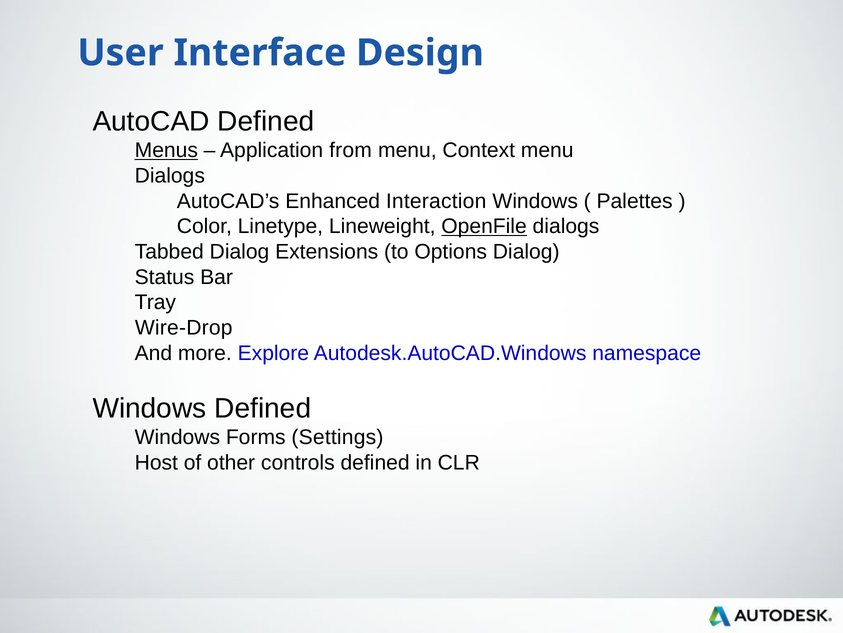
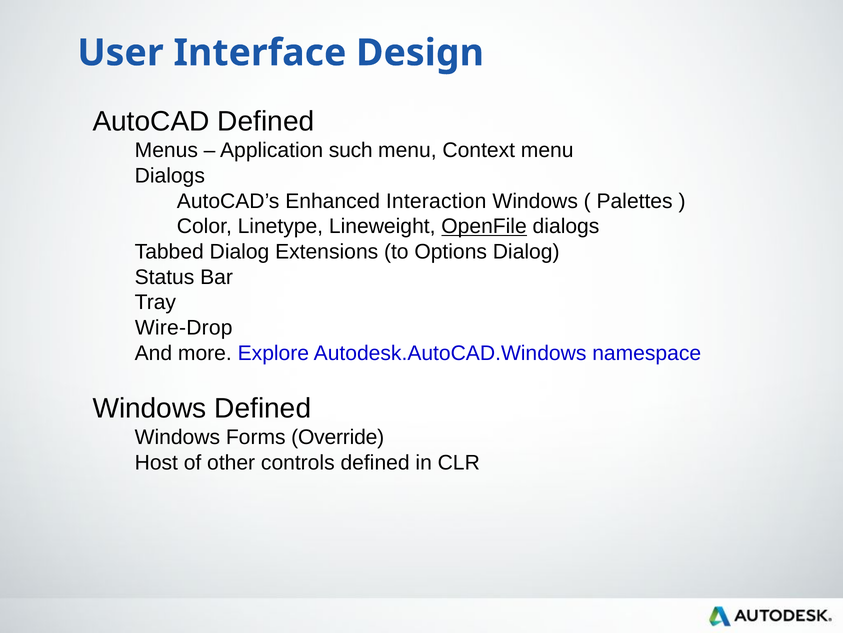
Menus underline: present -> none
from: from -> such
Settings: Settings -> Override
